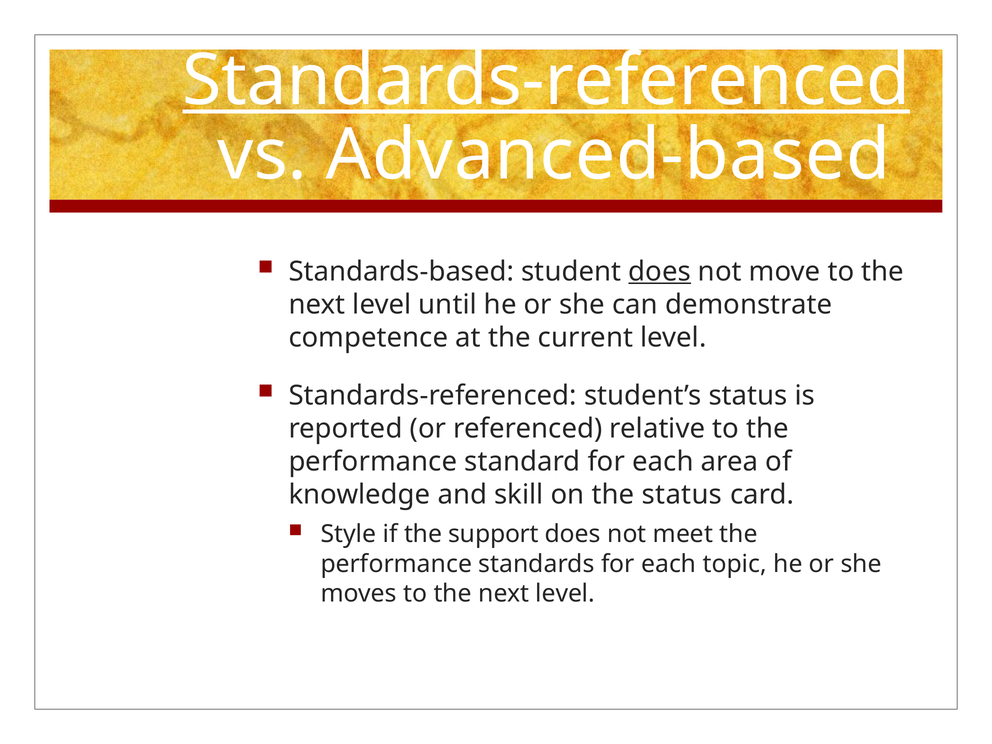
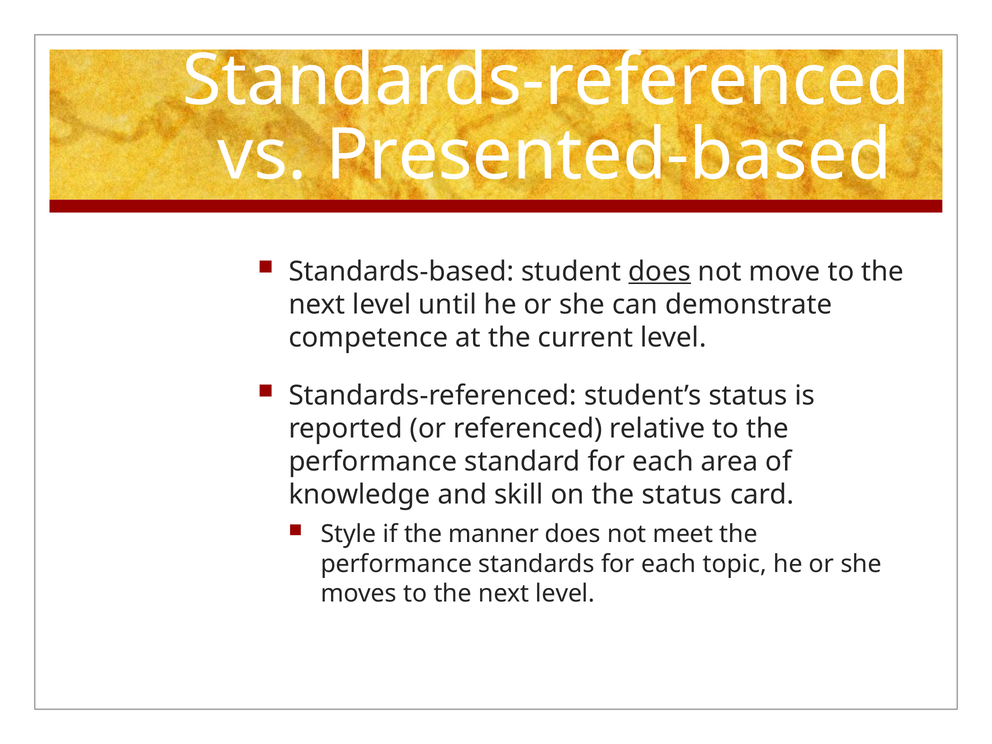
Standards-referenced at (546, 81) underline: present -> none
Advanced-based: Advanced-based -> Presented-based
support: support -> manner
